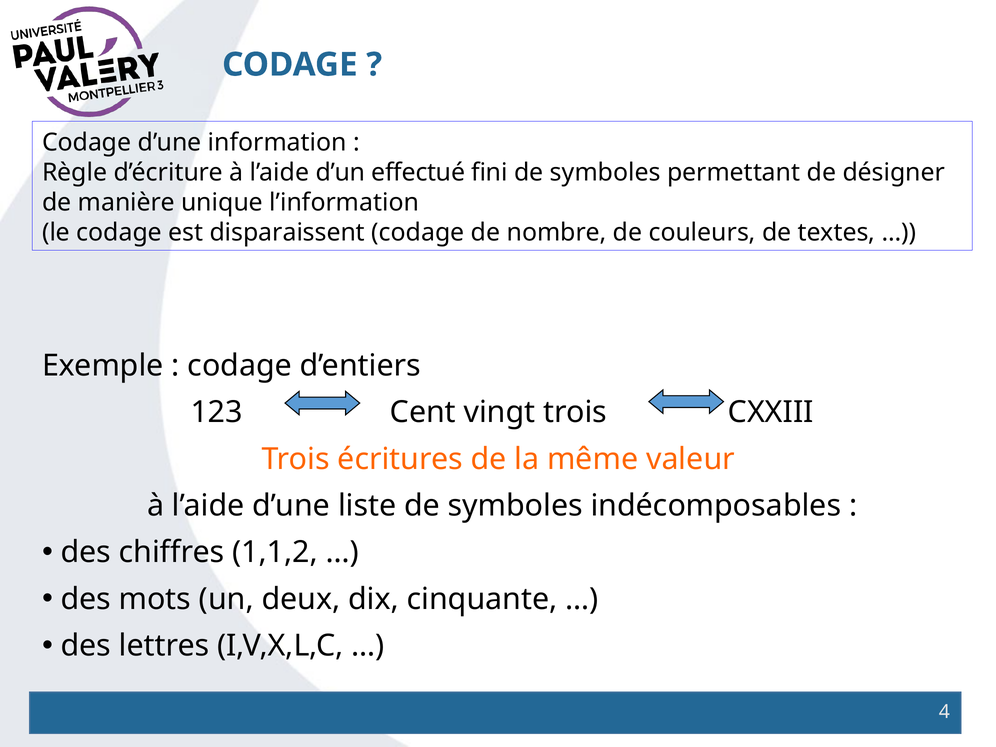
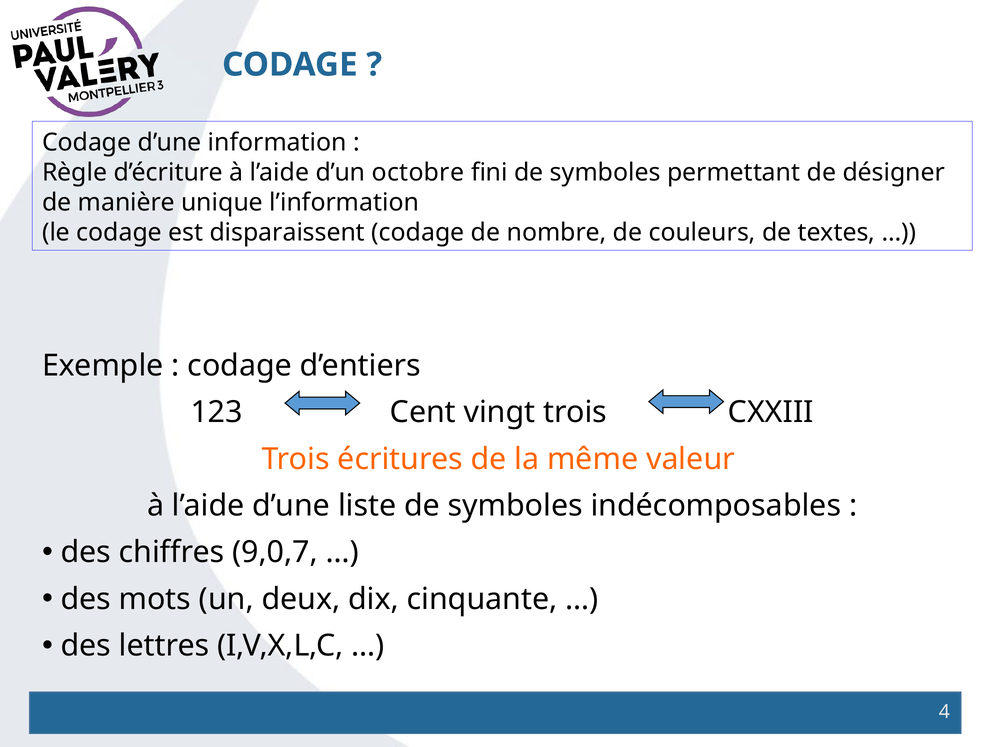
effectué: effectué -> octobre
1,1,2: 1,1,2 -> 9,0,7
